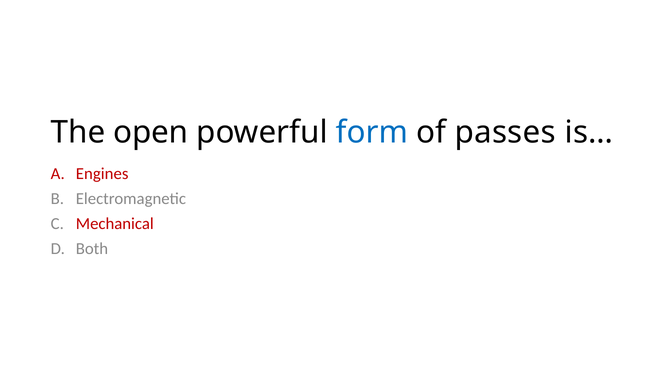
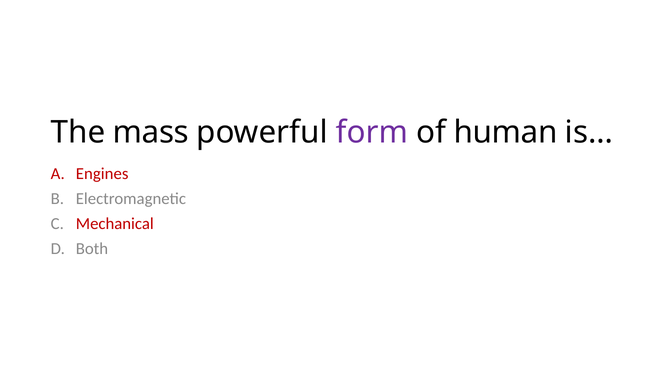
open: open -> mass
form colour: blue -> purple
passes: passes -> human
